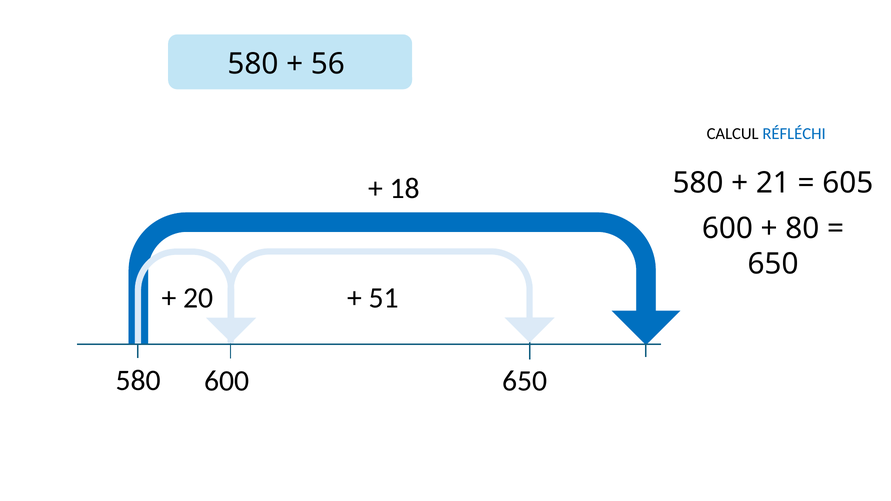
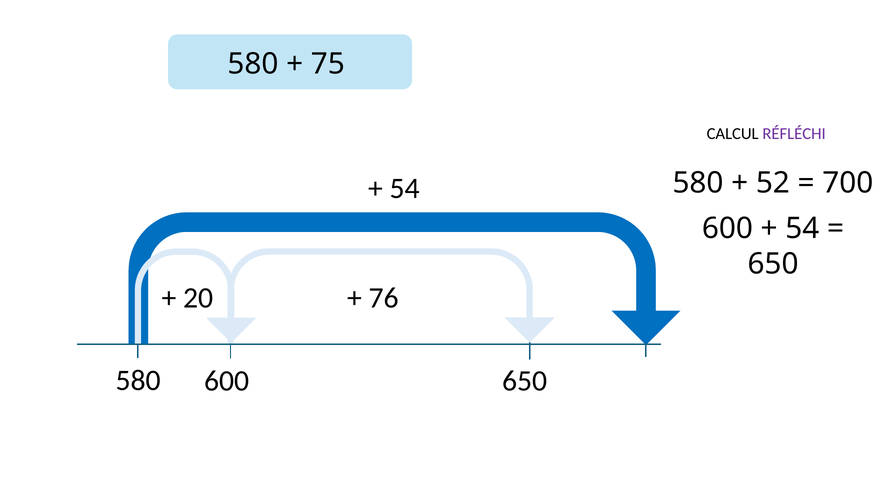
56: 56 -> 75
RÉFLÉCHI colour: blue -> purple
21: 21 -> 52
605: 605 -> 700
18 at (405, 188): 18 -> 54
80 at (802, 229): 80 -> 54
51: 51 -> 76
